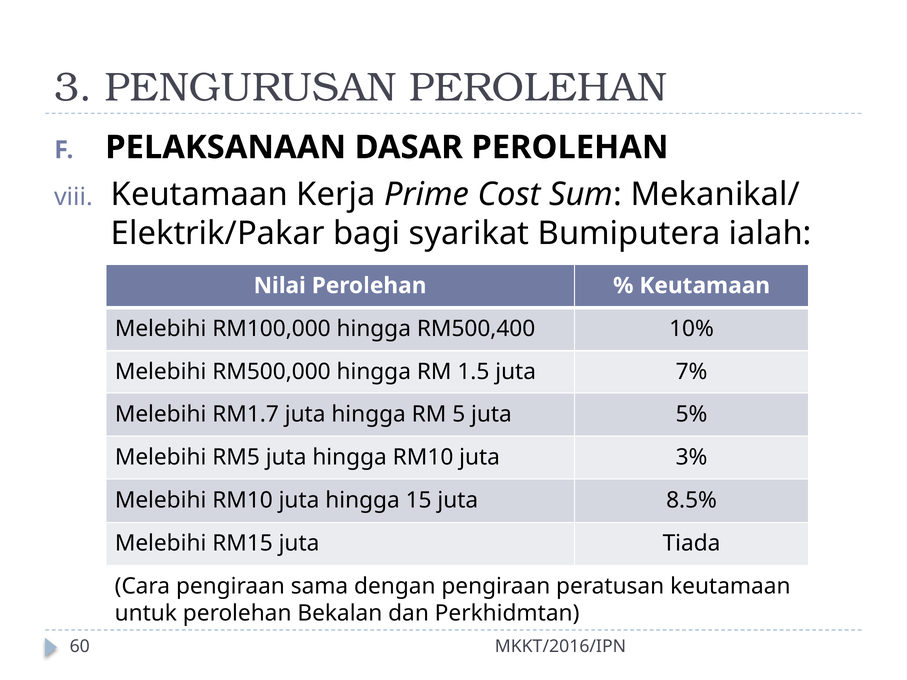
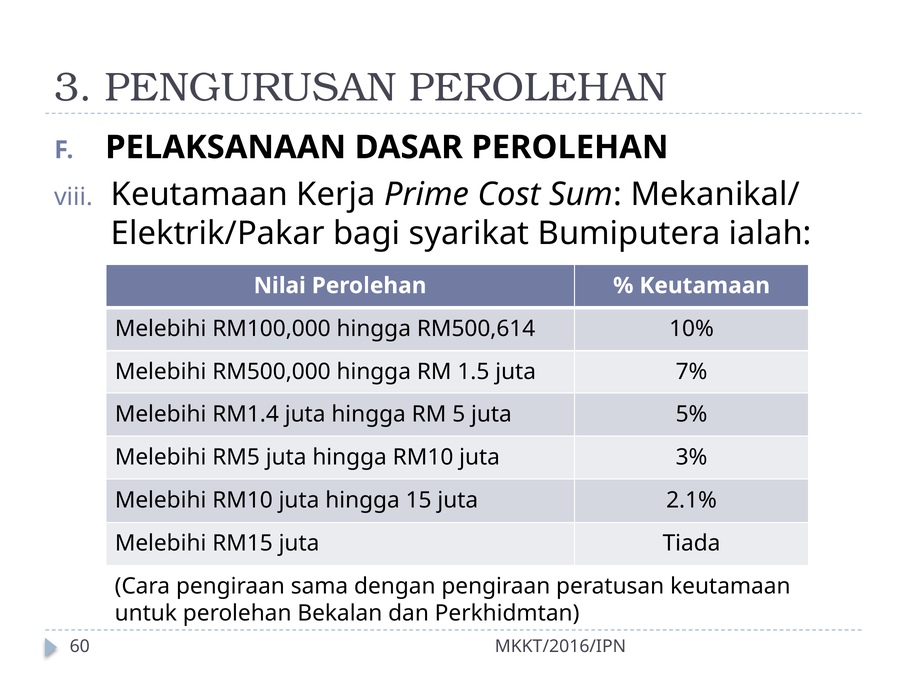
RM500,400: RM500,400 -> RM500,614
RM1.7: RM1.7 -> RM1.4
8.5%: 8.5% -> 2.1%
